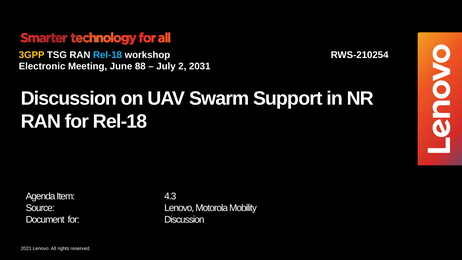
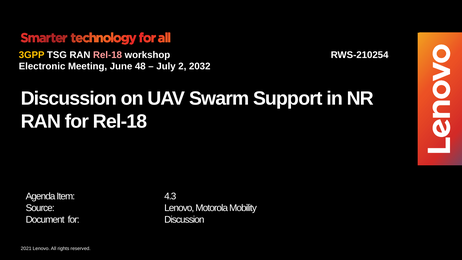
Rel-18 at (108, 55) colour: light blue -> pink
88: 88 -> 48
2031: 2031 -> 2032
